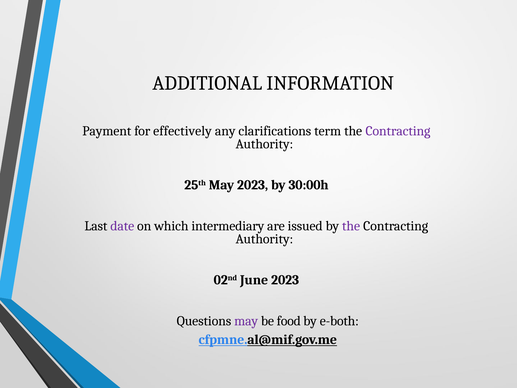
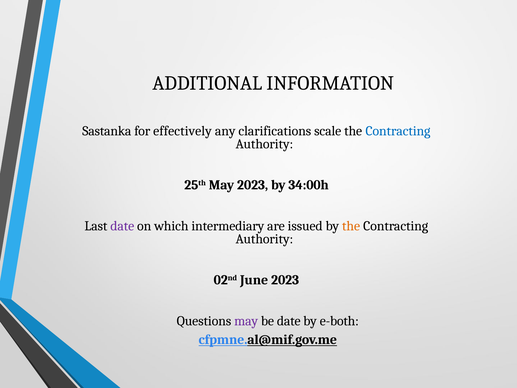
Payment: Payment -> Sastanka
term: term -> scale
Contracting at (398, 131) colour: purple -> blue
30:00h: 30:00h -> 34:00h
the at (351, 226) colour: purple -> orange
be food: food -> date
